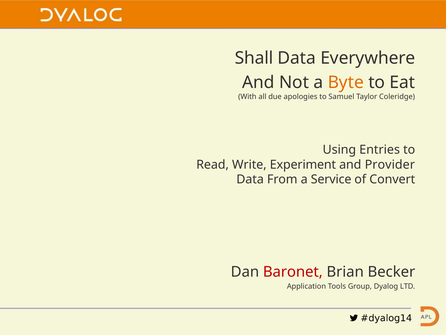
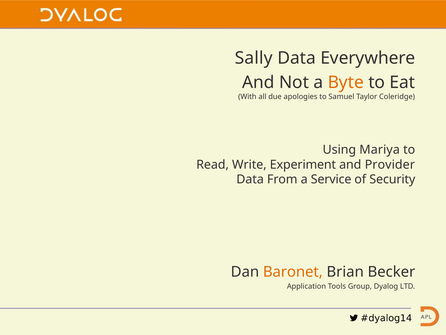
Shall: Shall -> Sally
Entries: Entries -> Mariya
Convert: Convert -> Security
Baronet colour: red -> orange
